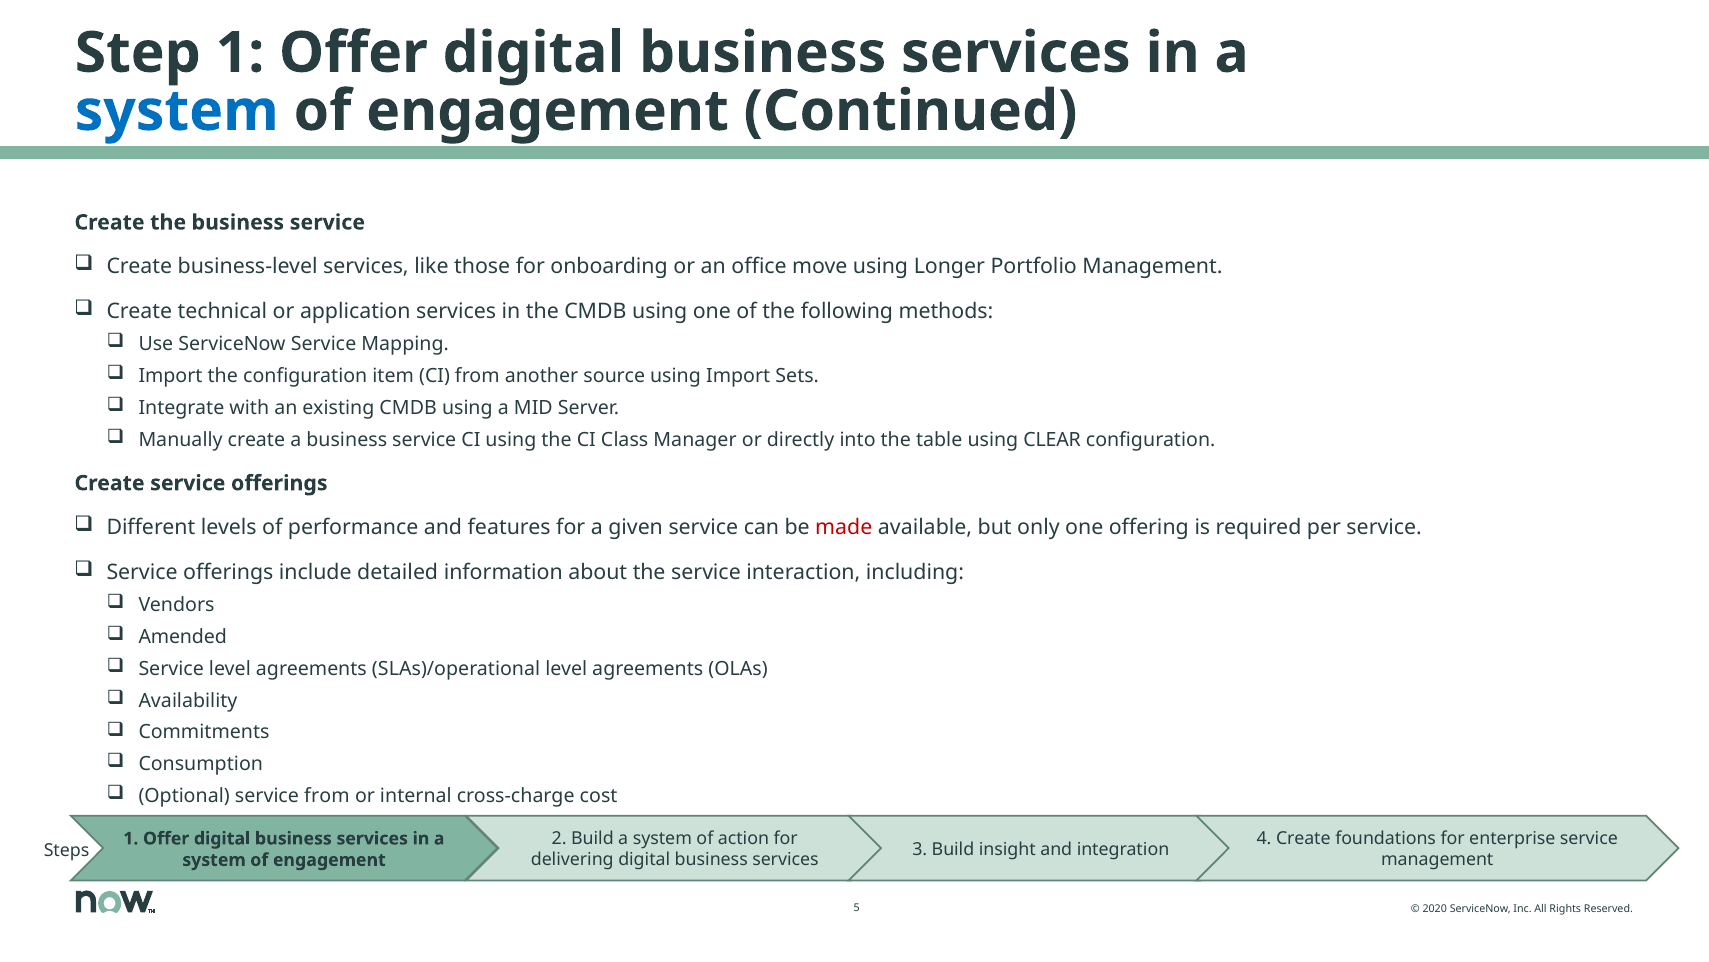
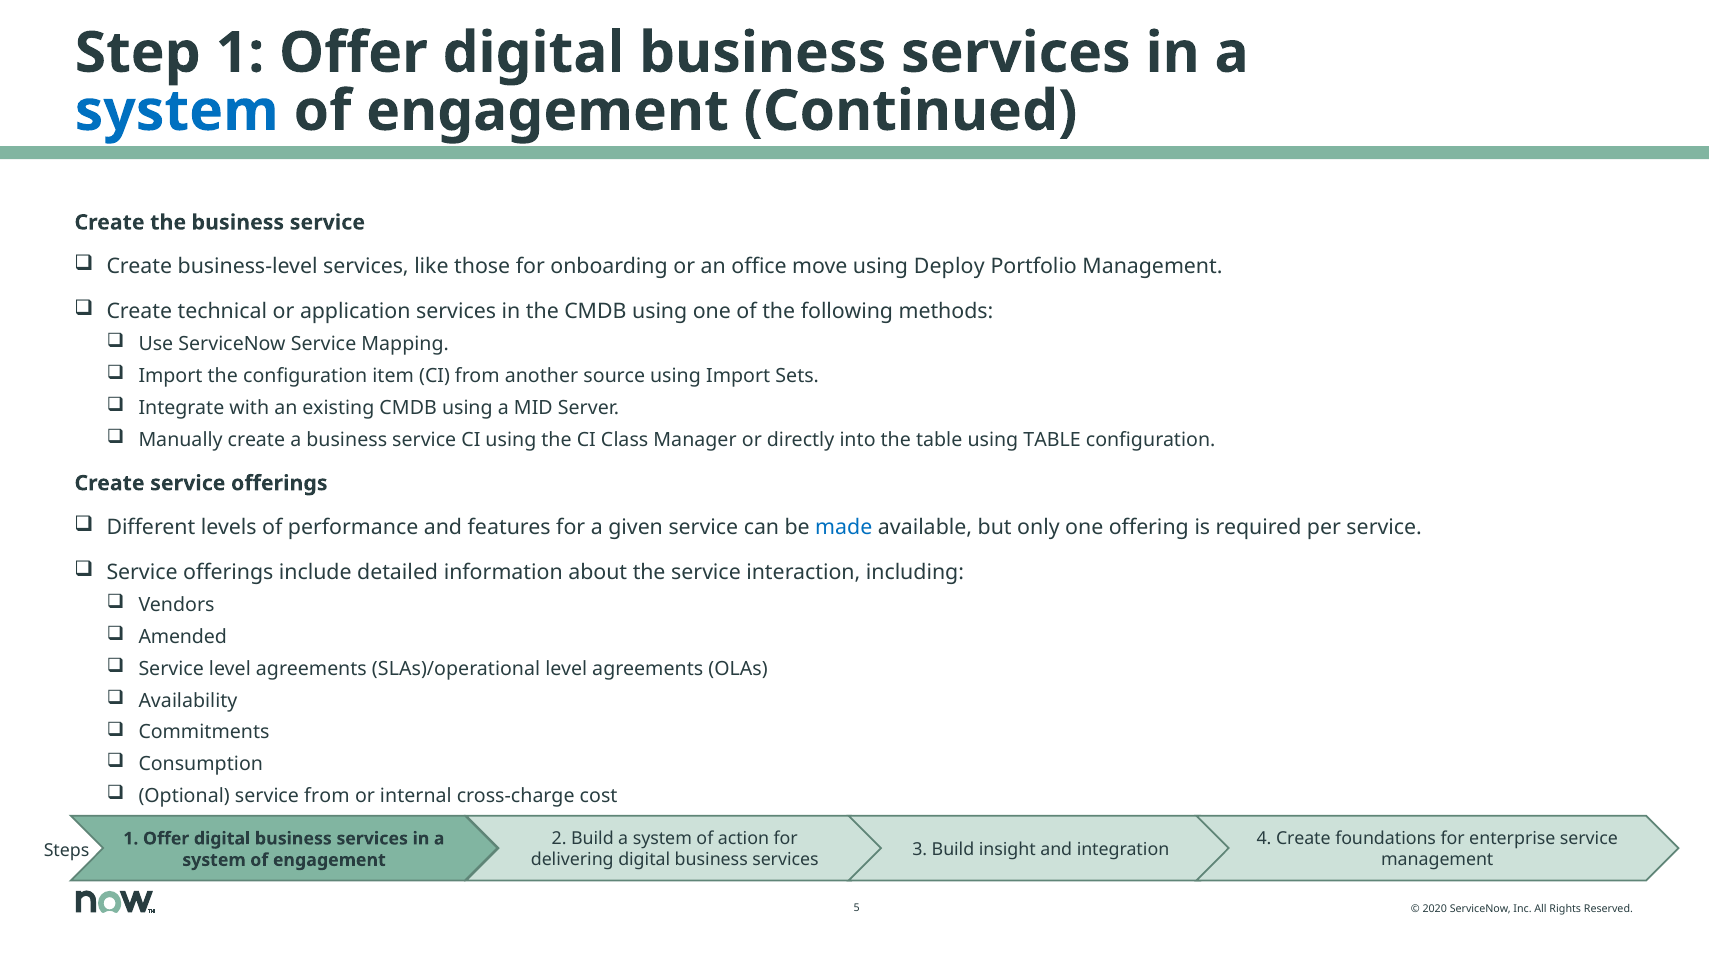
Longer: Longer -> Deploy
using CLEAR: CLEAR -> TABLE
made colour: red -> blue
